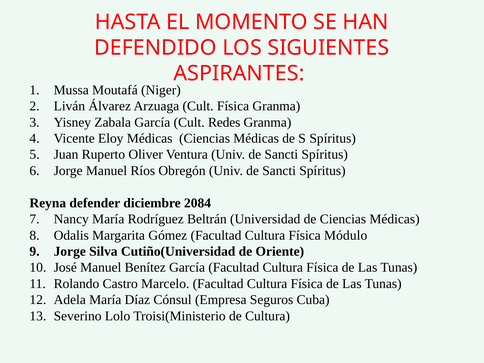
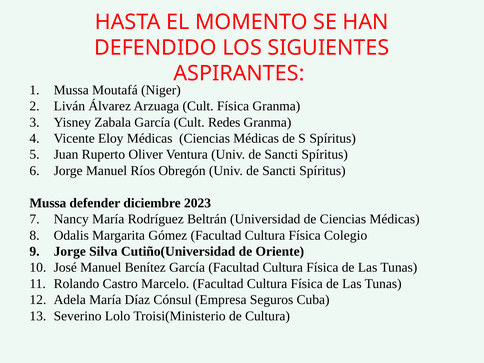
Reyna at (48, 203): Reyna -> Mussa
2084: 2084 -> 2023
Módulo: Módulo -> Colegio
